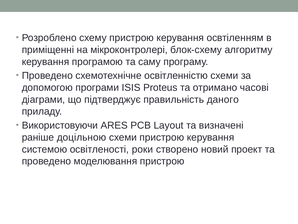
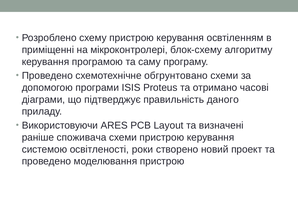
освітленністю: освітленністю -> обгрунтовано
доцільною: доцільною -> споживача
